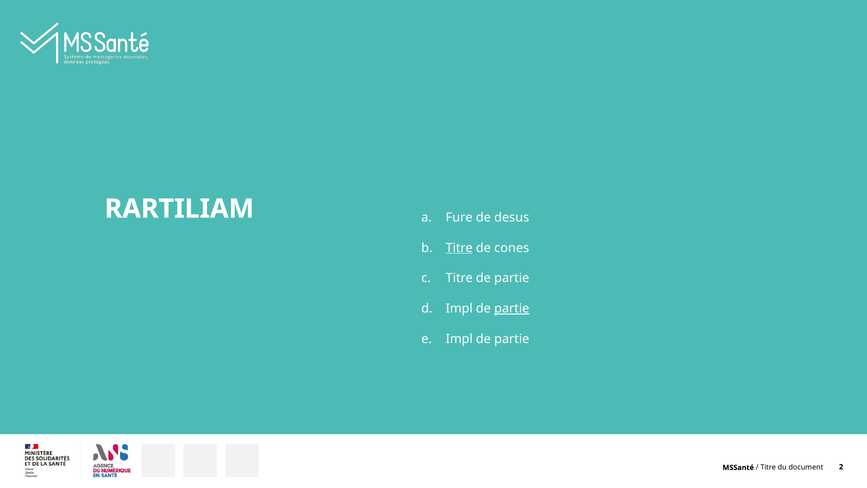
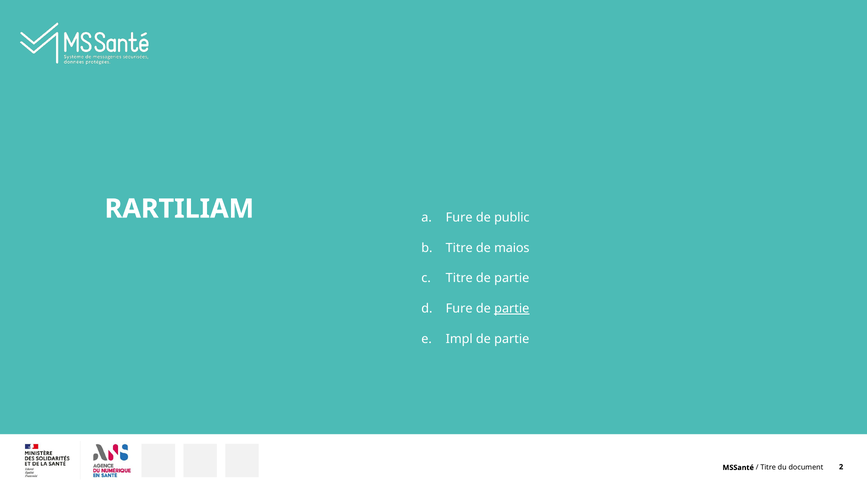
desus: desus -> public
Titre at (459, 248) underline: present -> none
cones: cones -> maios
Impl at (459, 308): Impl -> Fure
